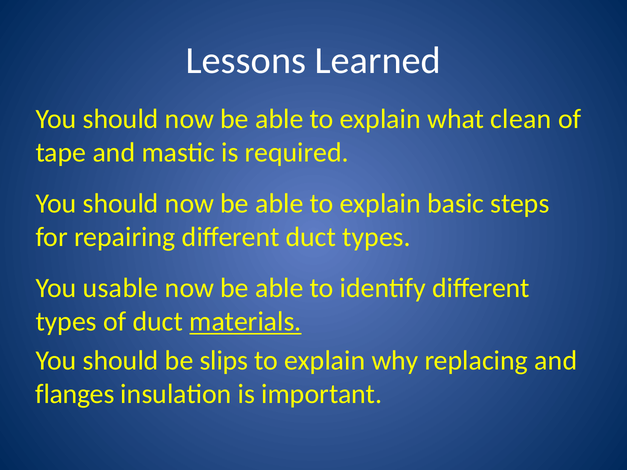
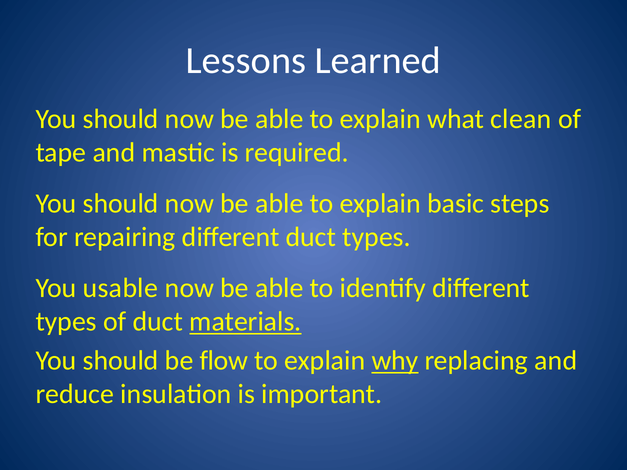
slips: slips -> flow
why underline: none -> present
flanges: flanges -> reduce
